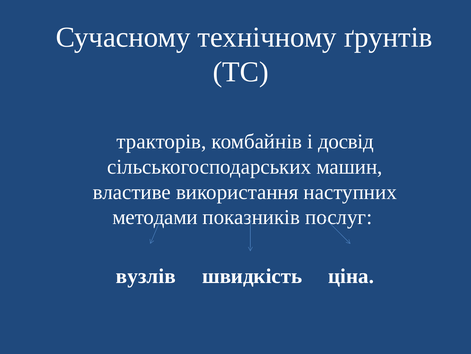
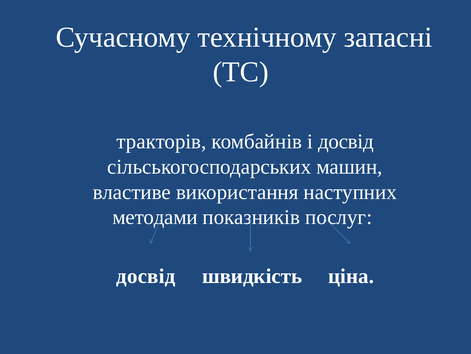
ґрунтів: ґрунтів -> запасні
вузлів at (146, 276): вузлів -> досвід
